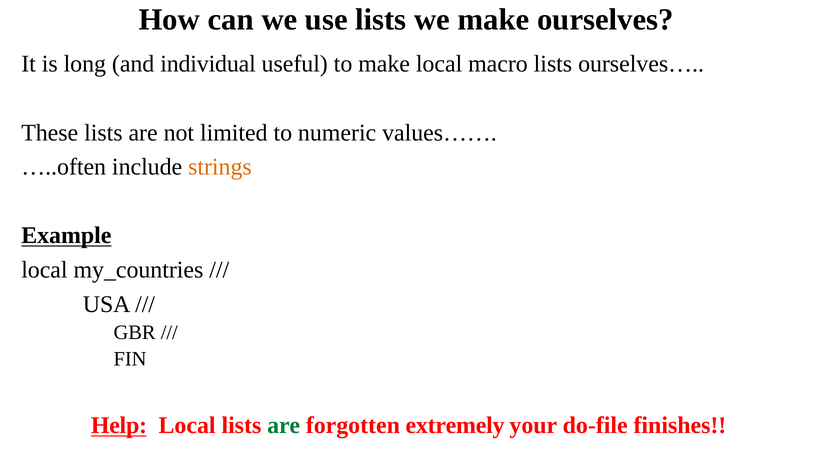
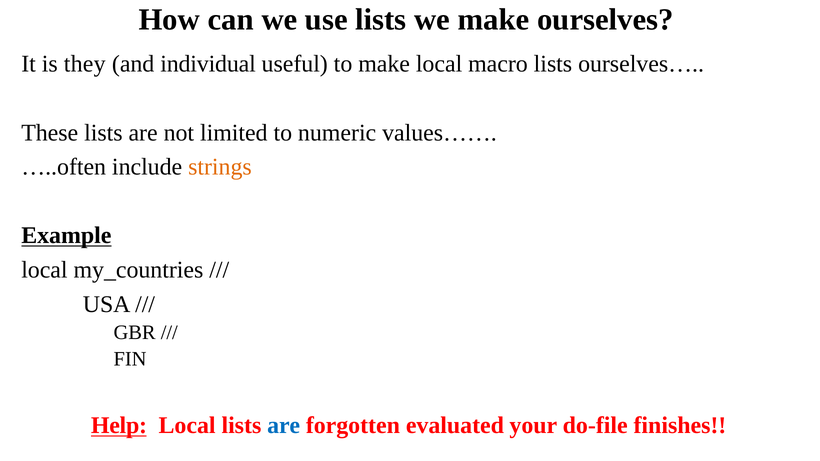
long: long -> they
are at (284, 426) colour: green -> blue
extremely: extremely -> evaluated
